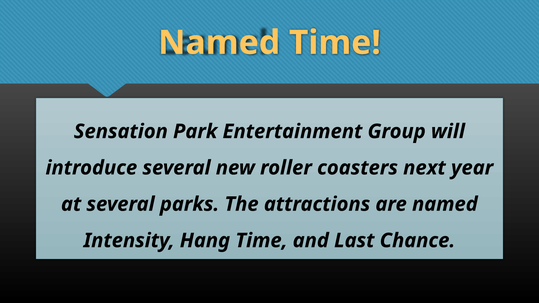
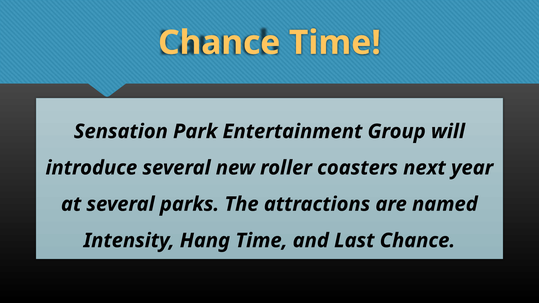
Named at (219, 43): Named -> Chance
